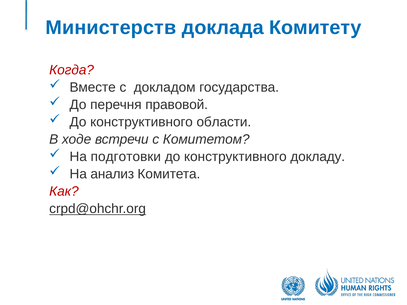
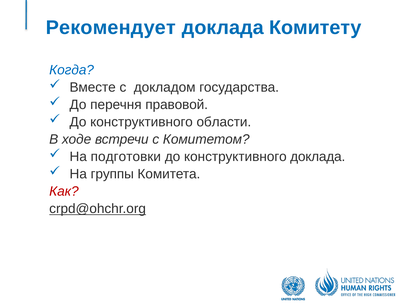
Министерств: Министерств -> Рекомендует
Когда colour: red -> blue
конструктивного докладу: докладу -> доклада
анализ: анализ -> группы
